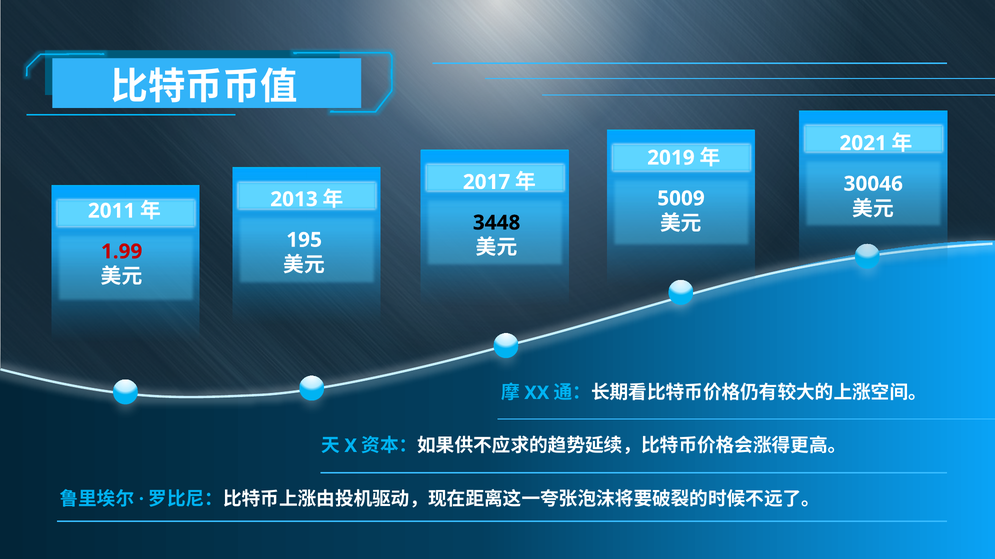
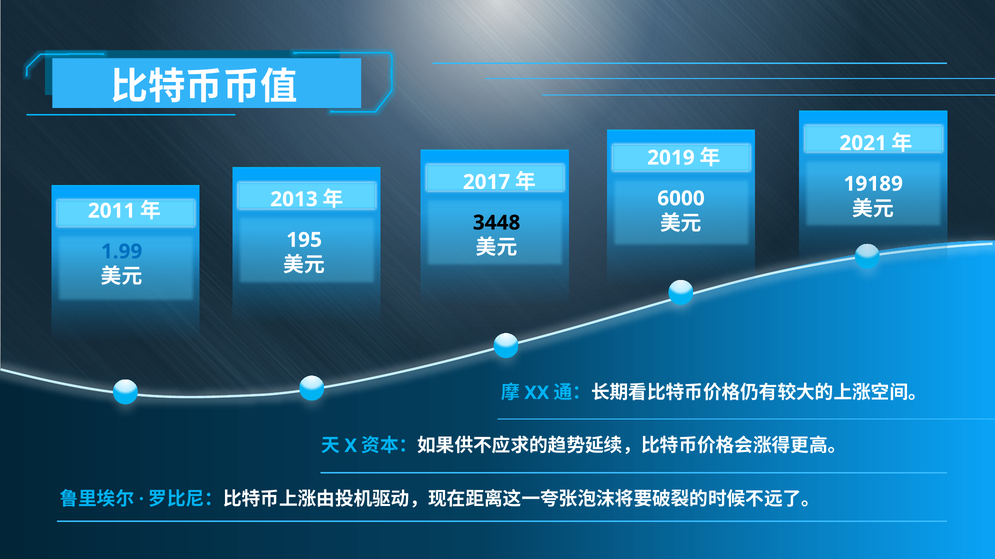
30046: 30046 -> 19189
5009: 5009 -> 6000
1.99 colour: red -> blue
